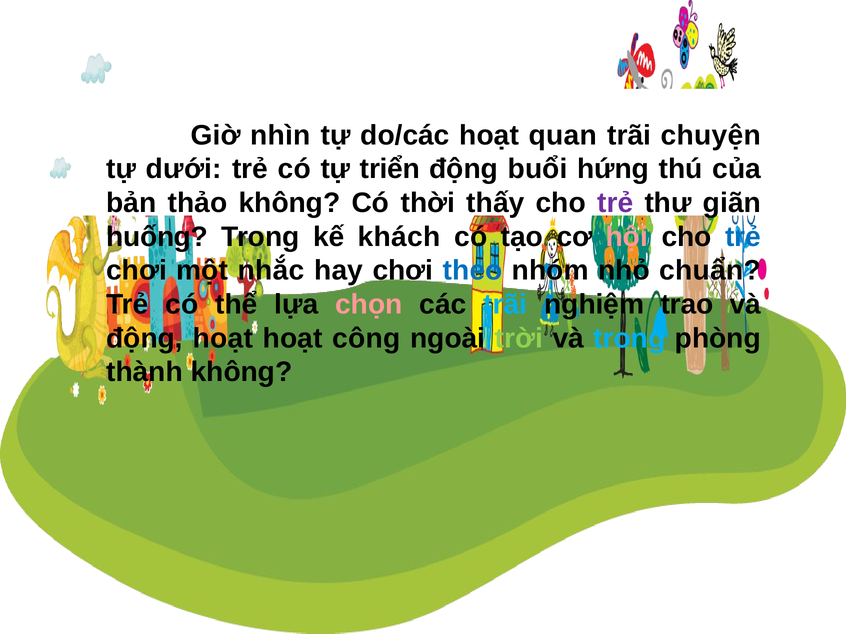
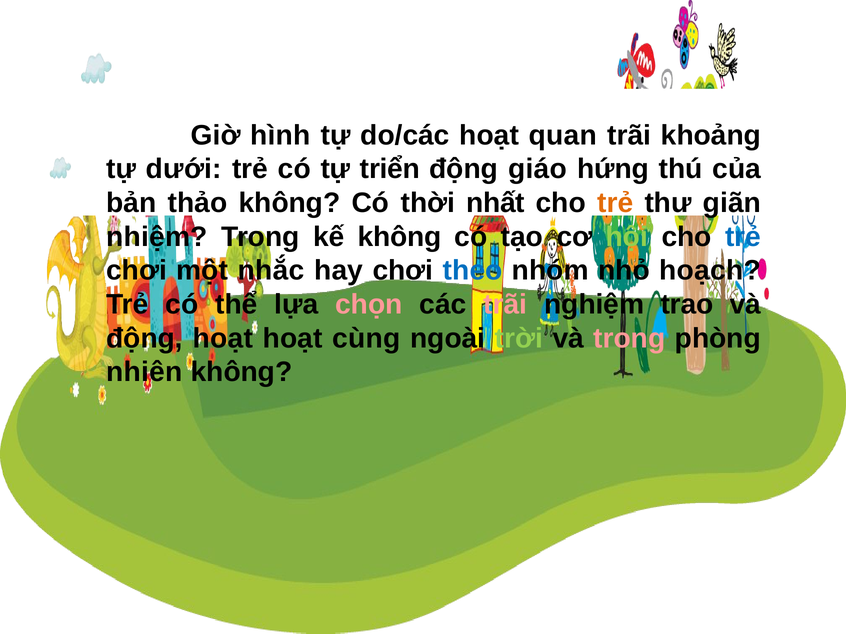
nhìn: nhìn -> hình
chuyện: chuyện -> khoảng
buổi: buổi -> giáo
thấy: thấy -> nhất
trẻ at (615, 203) colour: purple -> orange
huống: huống -> nhiệm
kế khách: khách -> không
hội colour: pink -> light green
chuẩn: chuẩn -> hoạch
trãi at (505, 305) colour: light blue -> pink
công: công -> cùng
trong at (629, 338) colour: light blue -> pink
thành: thành -> nhiên
